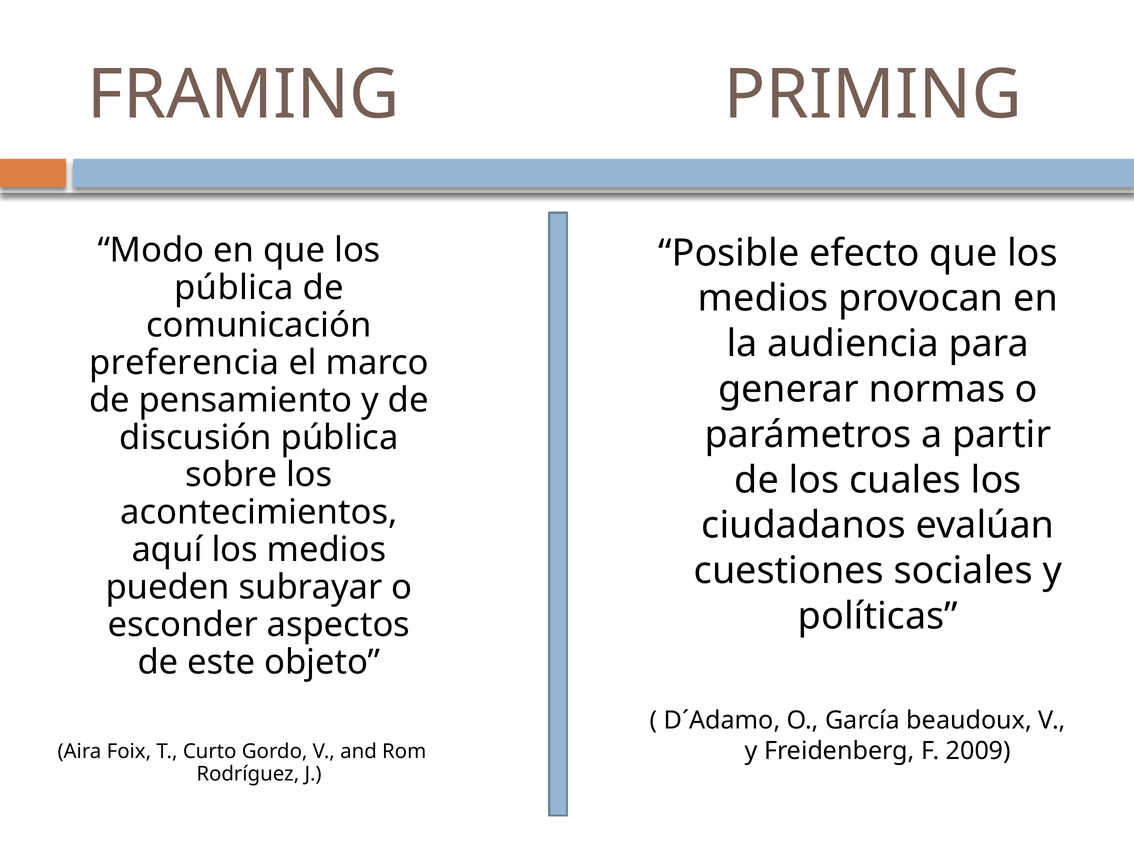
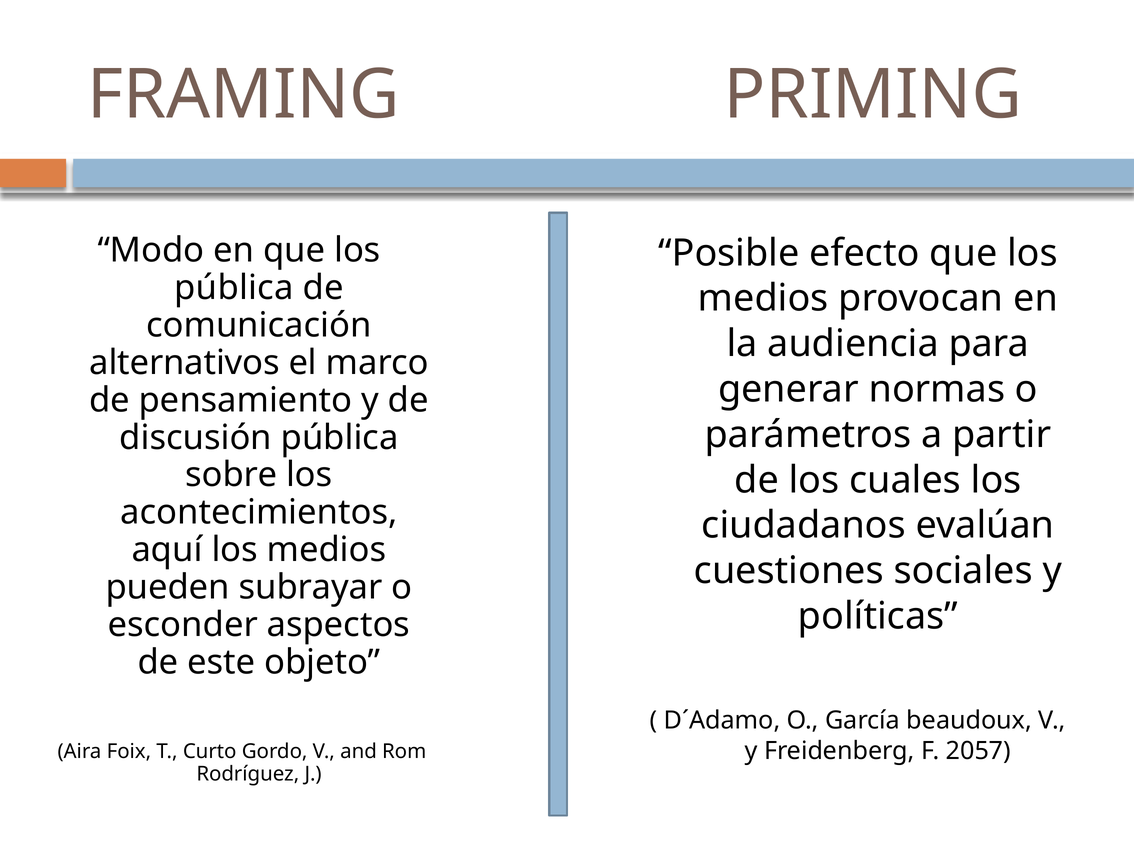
preferencia: preferencia -> alternativos
2009: 2009 -> 2057
